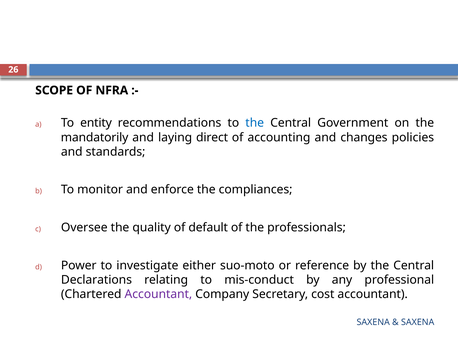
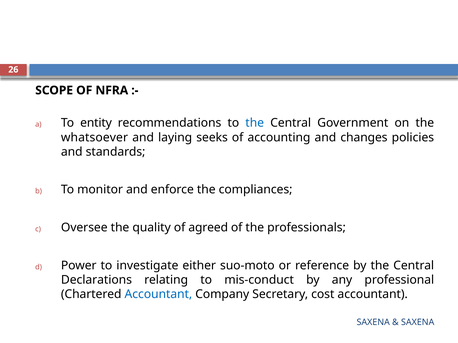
mandatorily: mandatorily -> whatsoever
direct: direct -> seeks
default: default -> agreed
Accountant at (158, 295) colour: purple -> blue
